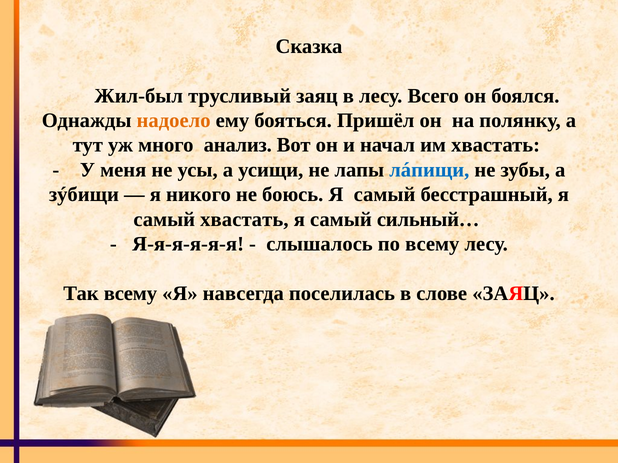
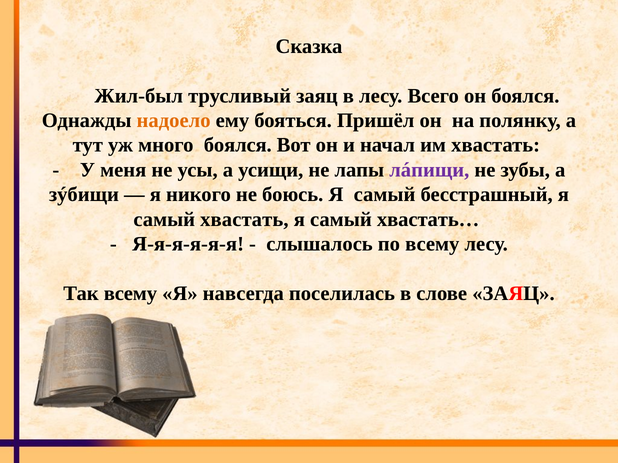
много анализ: анализ -> боялся
лáпищи colour: blue -> purple
сильный…: сильный… -> хвастать…
